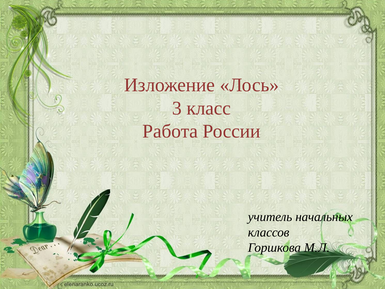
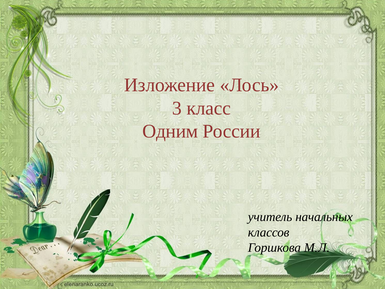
Работа: Работа -> Одним
